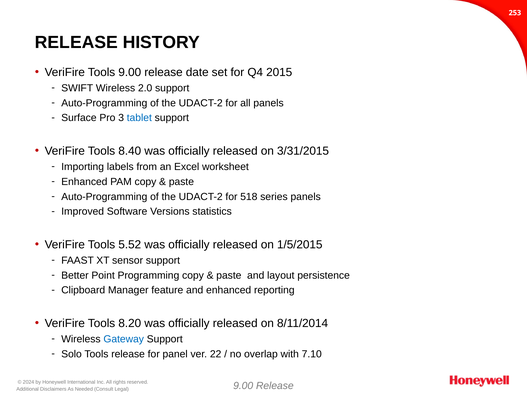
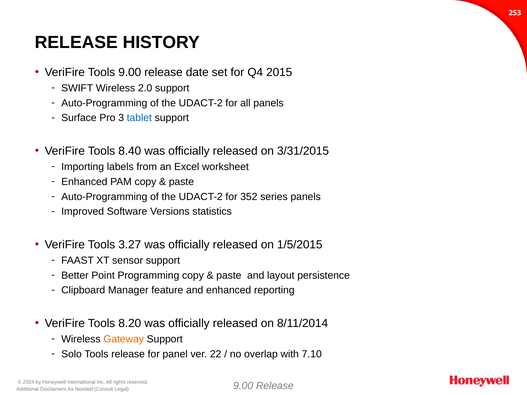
518: 518 -> 352
5.52: 5.52 -> 3.27
Gateway colour: blue -> orange
